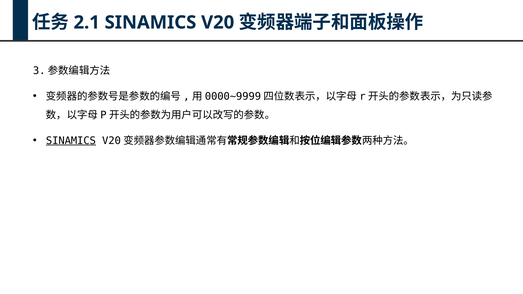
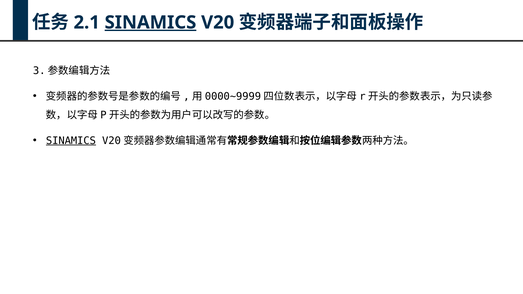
SINAMICS at (150, 22) underline: none -> present
